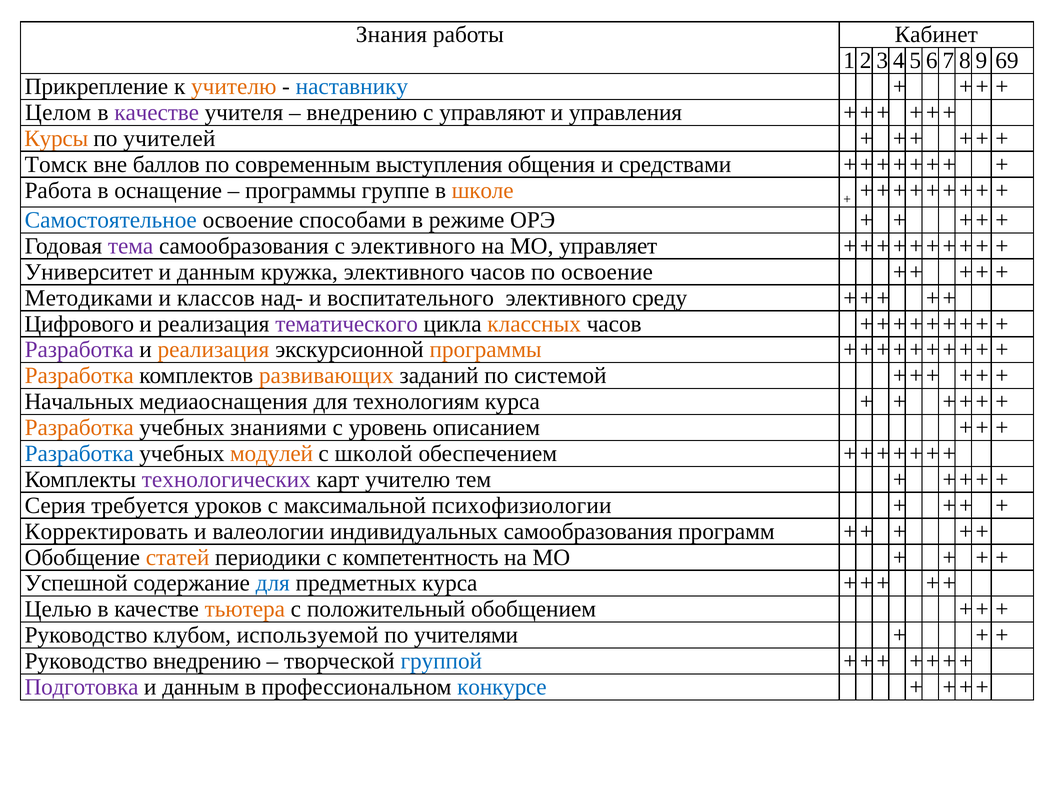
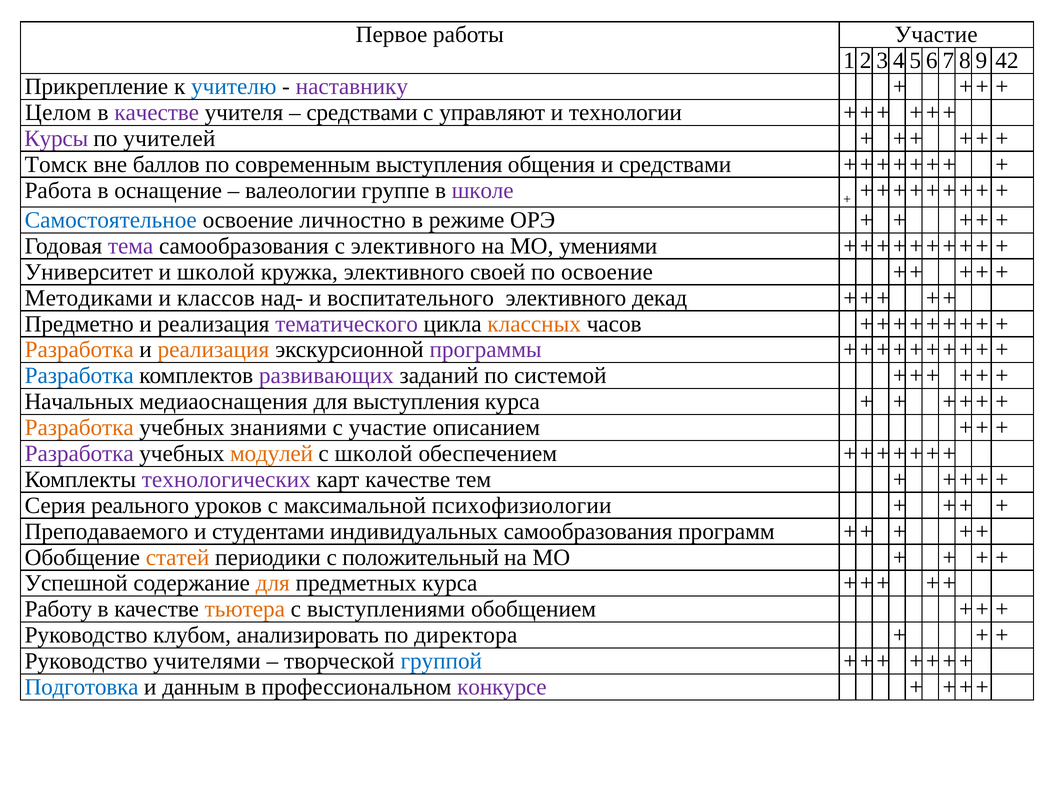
Знания: Знания -> Первое
работы Кабинет: Кабинет -> Участие
69: 69 -> 42
учителю at (234, 87) colour: orange -> blue
наставнику colour: blue -> purple
внедрению at (362, 113): внедрению -> средствами
управления: управления -> технологии
Курсы colour: orange -> purple
программы at (301, 191): программы -> валеологии
школе colour: orange -> purple
способами: способами -> личностно
управляет: управляет -> умениями
данным at (216, 272): данным -> школой
элективного часов: часов -> своей
среду: среду -> декад
Цифрового: Цифрового -> Предметно
Разработка at (79, 350) colour: purple -> orange
программы at (486, 350) colour: orange -> purple
Разработка at (79, 376) colour: orange -> blue
развивающих colour: orange -> purple
для технологиям: технологиям -> выступления
с уровень: уровень -> участие
Разработка at (79, 454) colour: blue -> purple
карт учителю: учителю -> качестве
требуется: требуется -> реального
Корректировать: Корректировать -> Преподаваемого
валеологии: валеологии -> студентами
компетентность: компетентность -> положительный
для at (273, 584) colour: blue -> orange
Целью: Целью -> Работу
положительный: положительный -> выступлениями
используемой: используемой -> анализировать
учителями: учителями -> директора
Руководство внедрению: внедрению -> учителями
Подготовка colour: purple -> blue
конкурсе colour: blue -> purple
